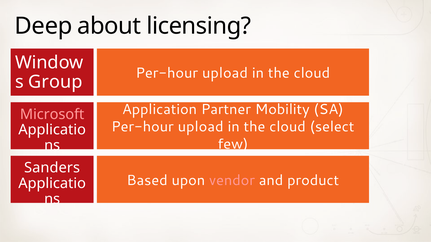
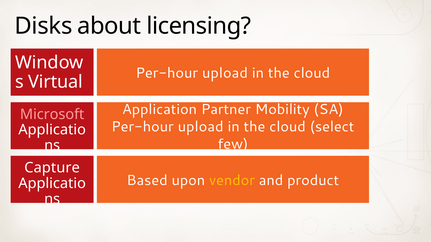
Deep: Deep -> Disks
Group: Group -> Virtual
Sanders: Sanders -> Capture
vendor colour: pink -> yellow
